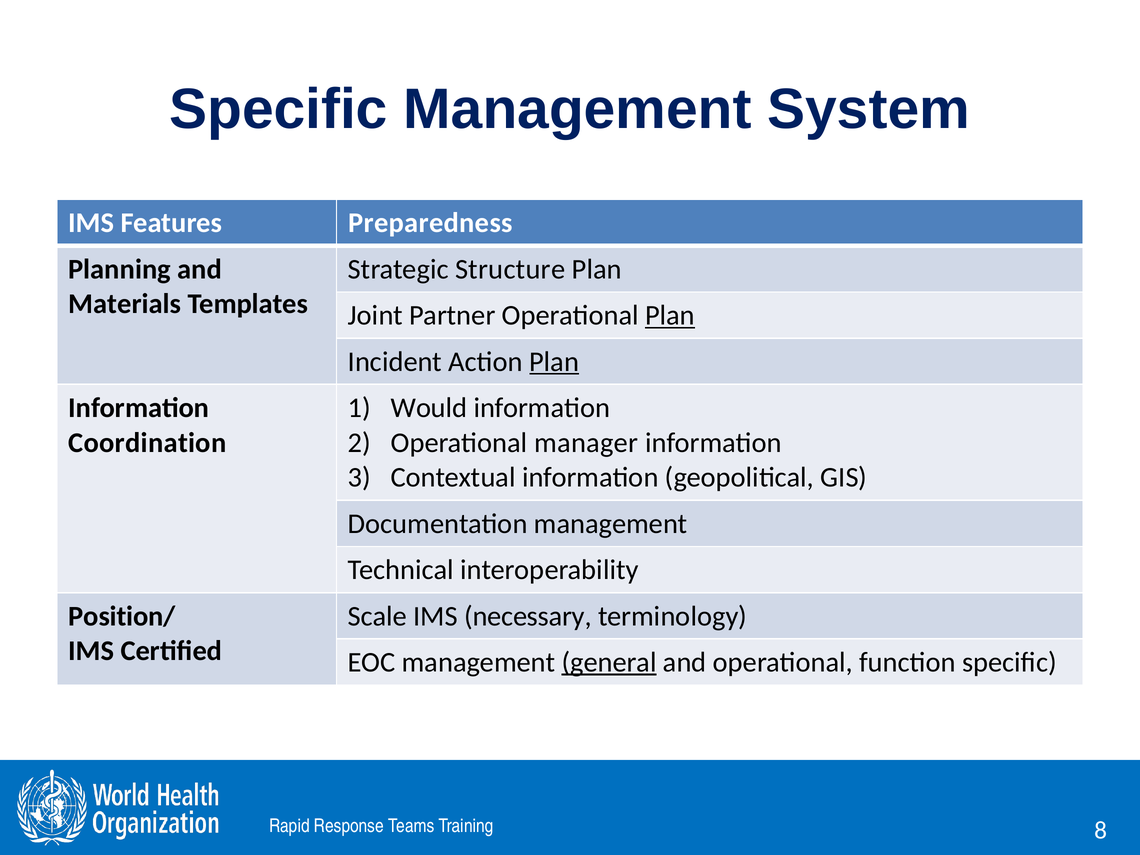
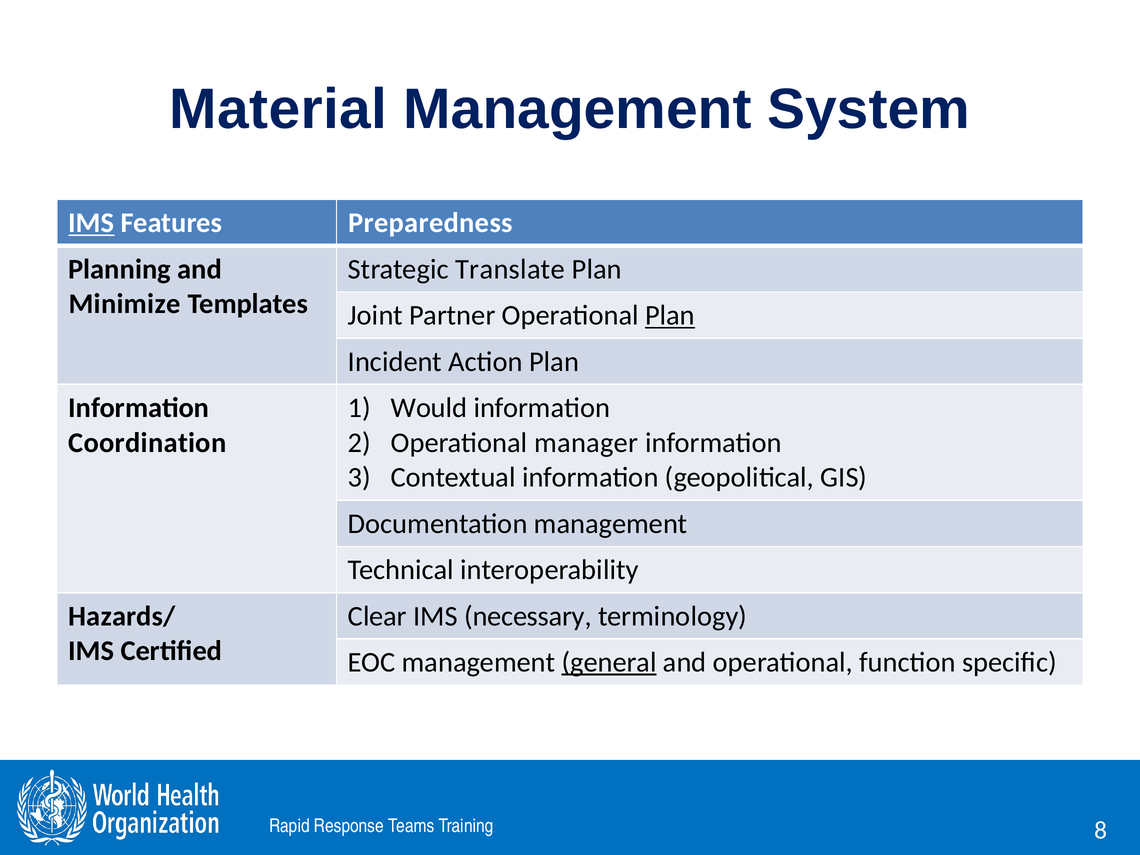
Specific at (279, 109): Specific -> Material
IMS at (91, 223) underline: none -> present
Structure: Structure -> Translate
Materials: Materials -> Minimize
Plan at (554, 362) underline: present -> none
Position/: Position/ -> Hazards/
Scale: Scale -> Clear
